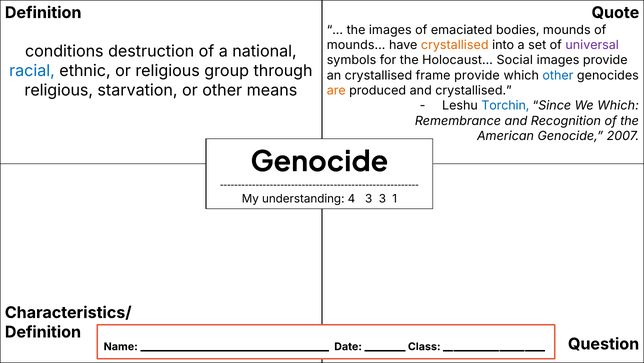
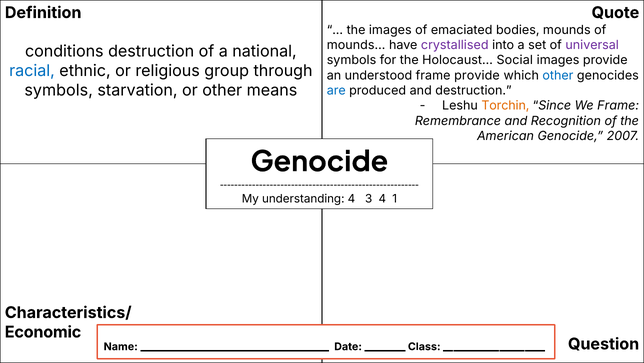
crystallised at (455, 45) colour: orange -> purple
an crystallised: crystallised -> understood
religious at (59, 90): religious -> symbols
are colour: orange -> blue
and crystallised: crystallised -> destruction
Torchin colour: blue -> orange
We Which: Which -> Frame
3 3: 3 -> 4
Definition at (43, 331): Definition -> Economic
